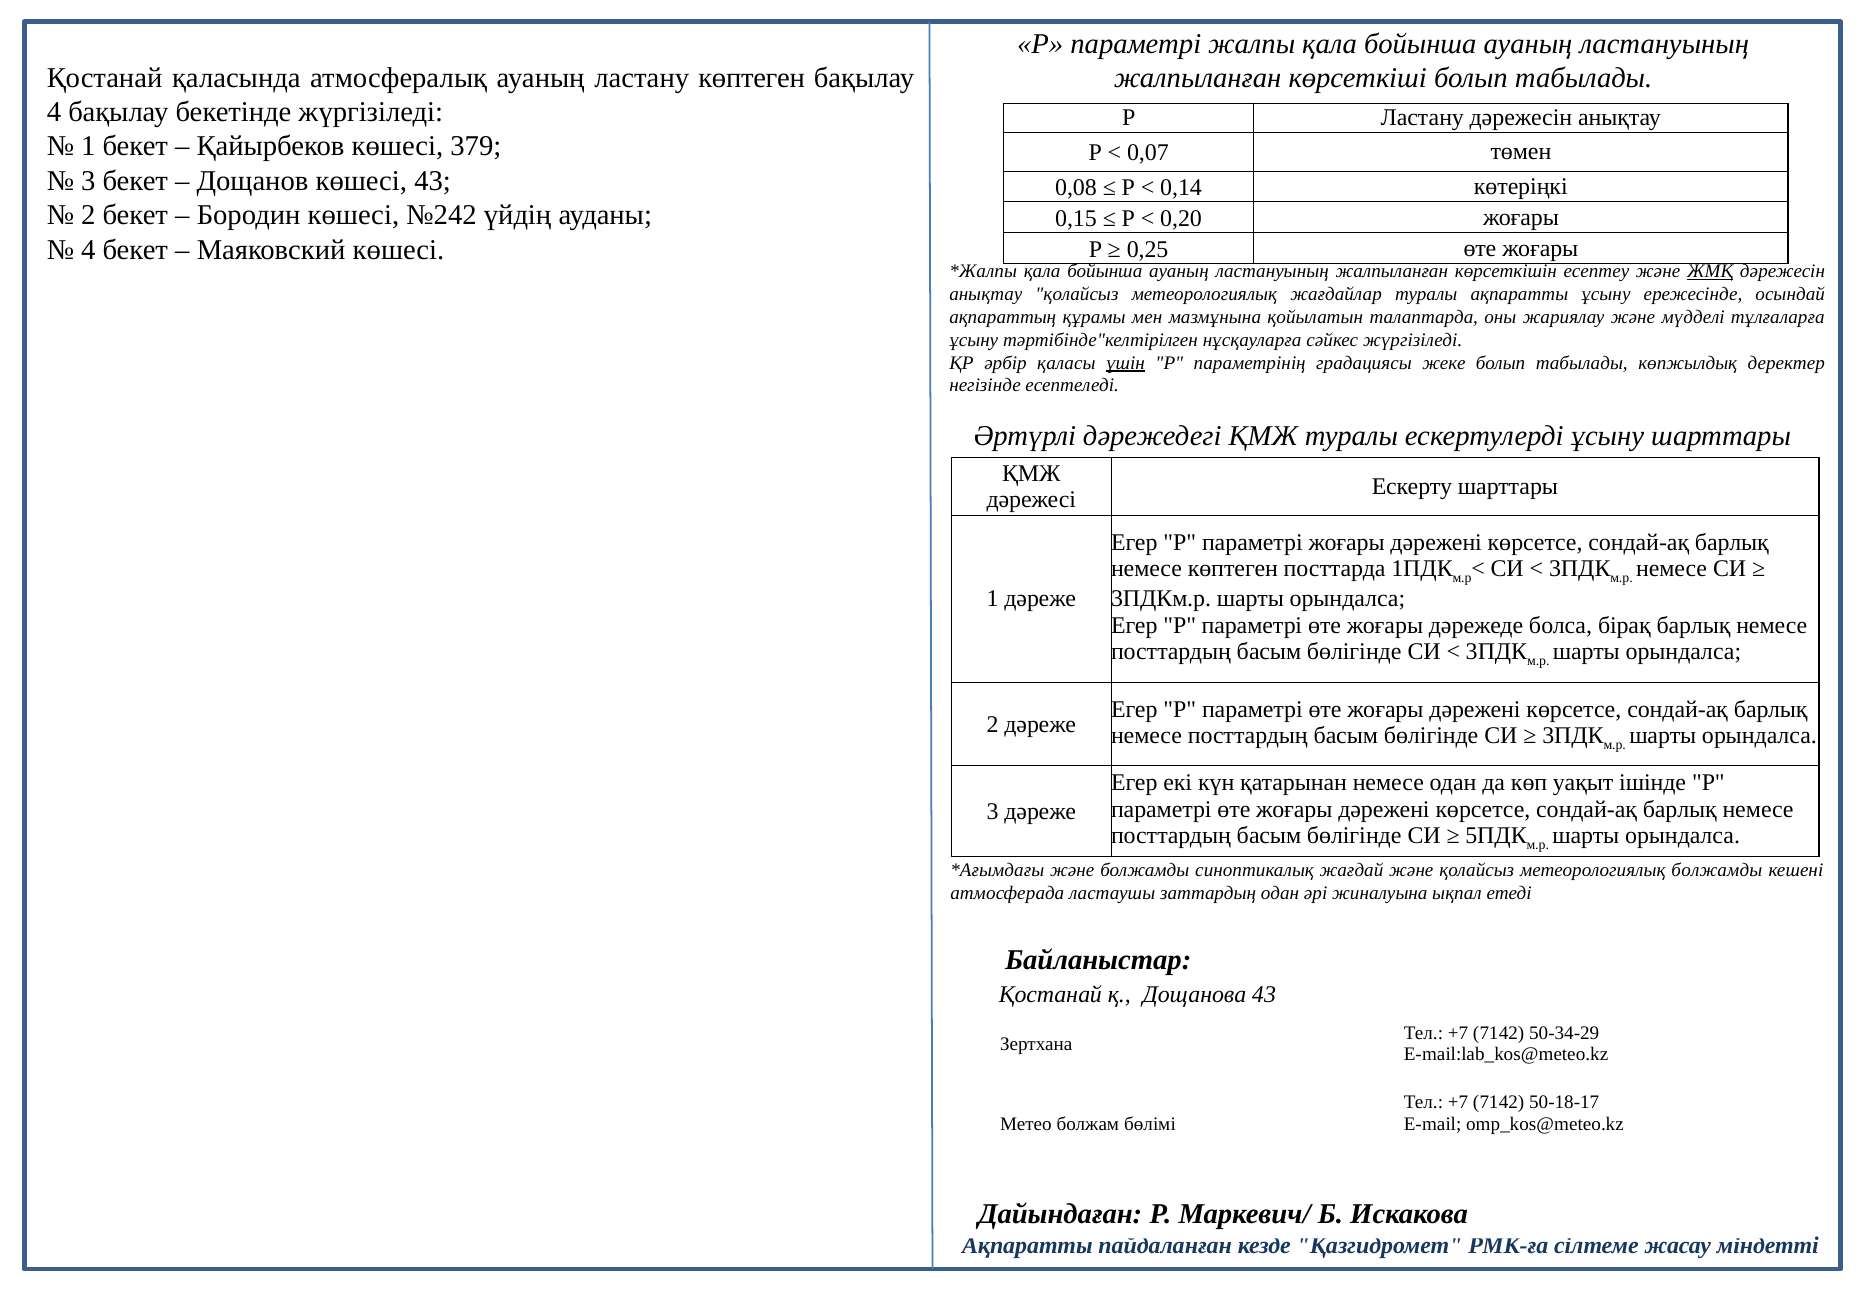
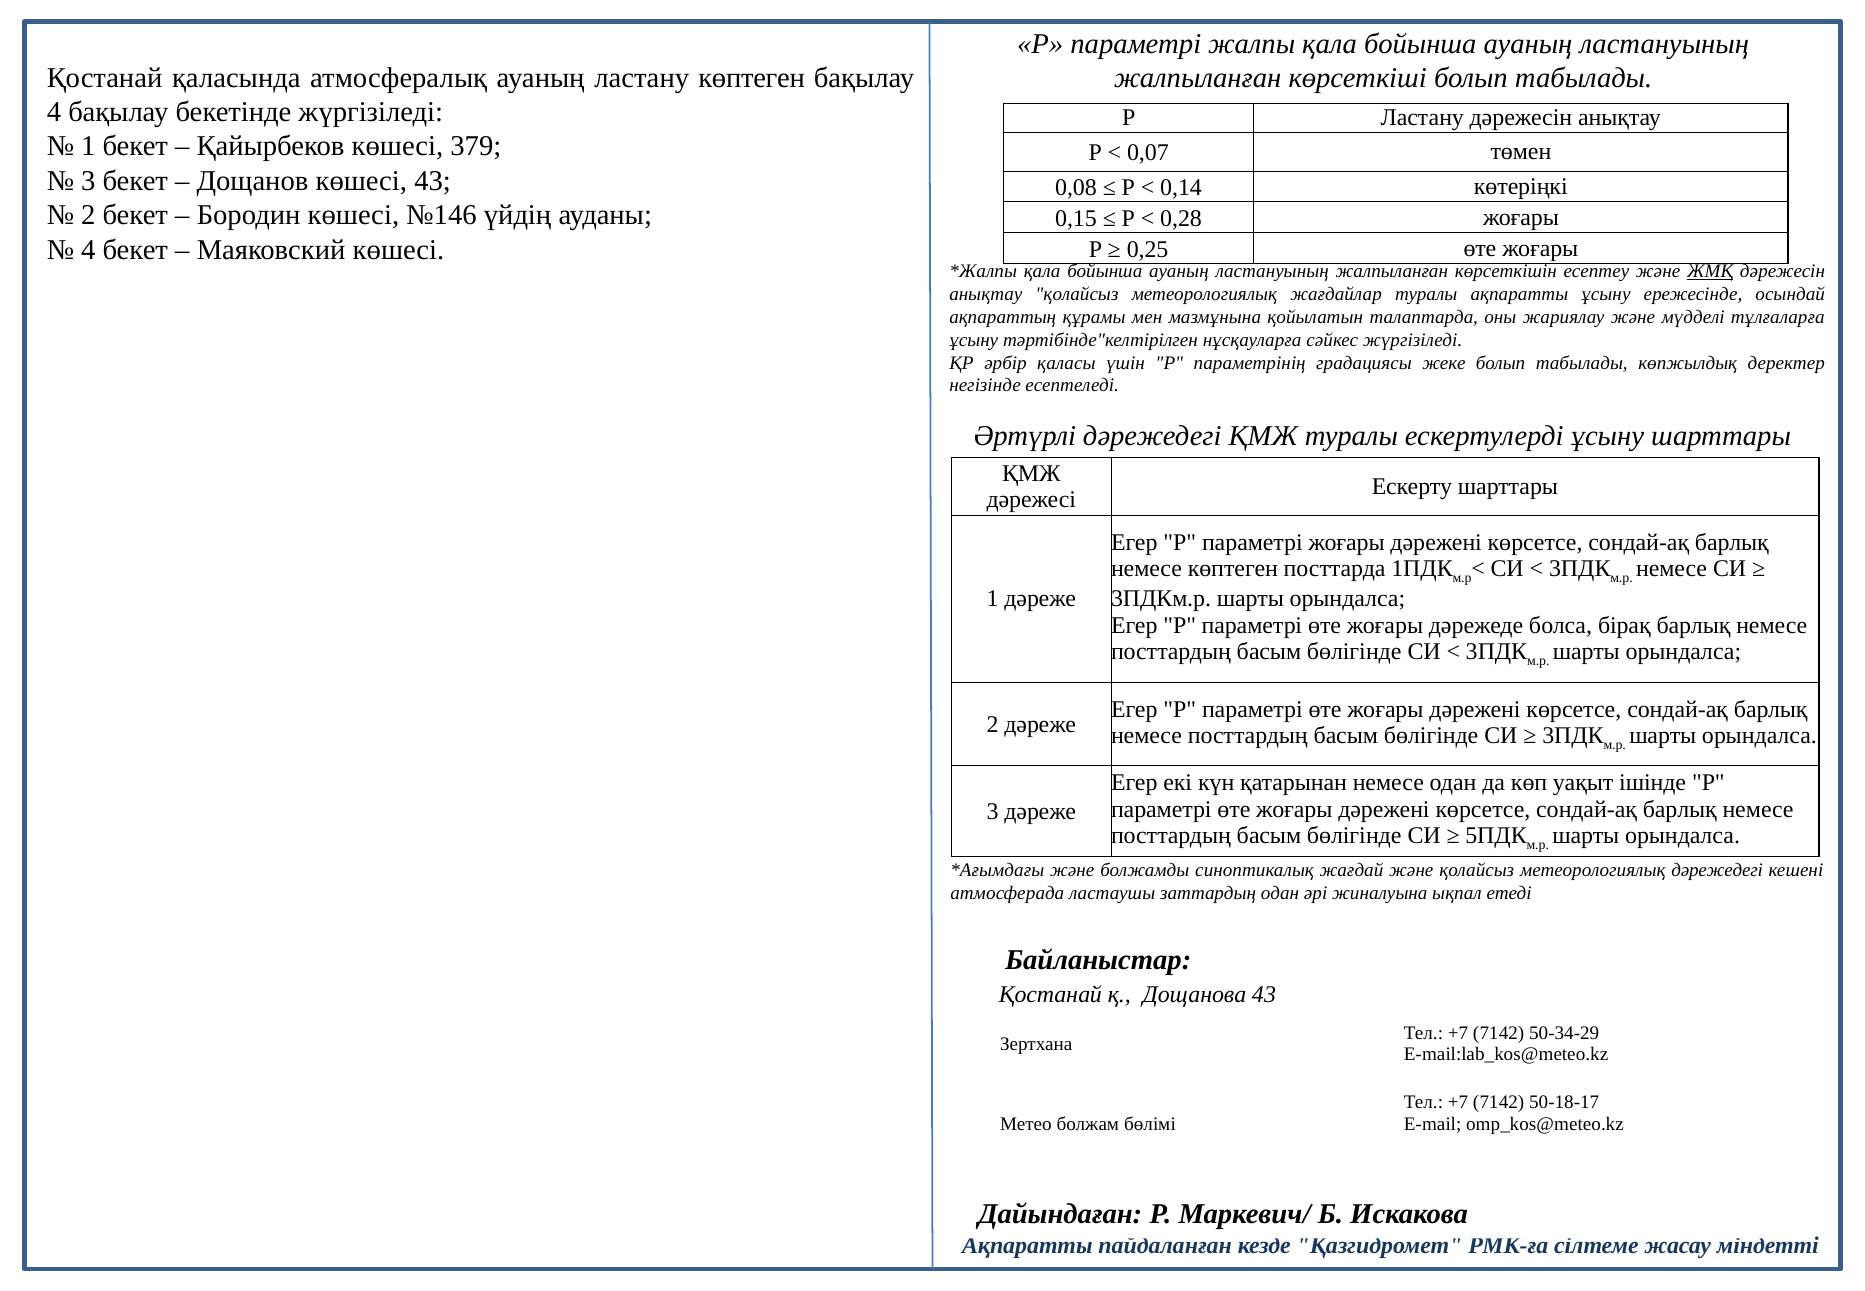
№242: №242 -> №146
0,20: 0,20 -> 0,28
үшін underline: present -> none
метеорологиялық болжамды: болжамды -> дәрежедегі
